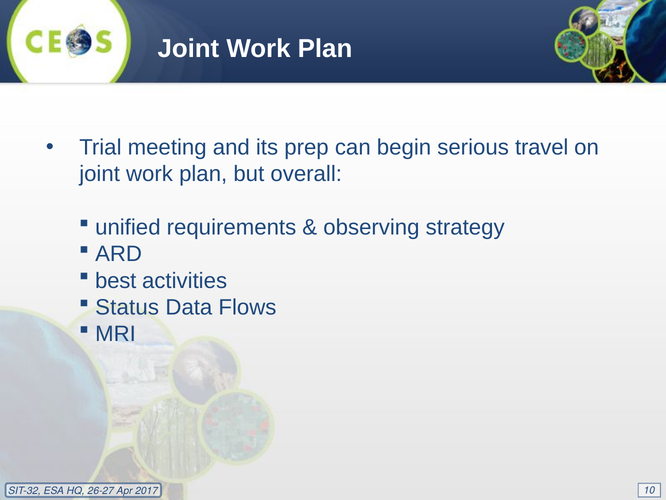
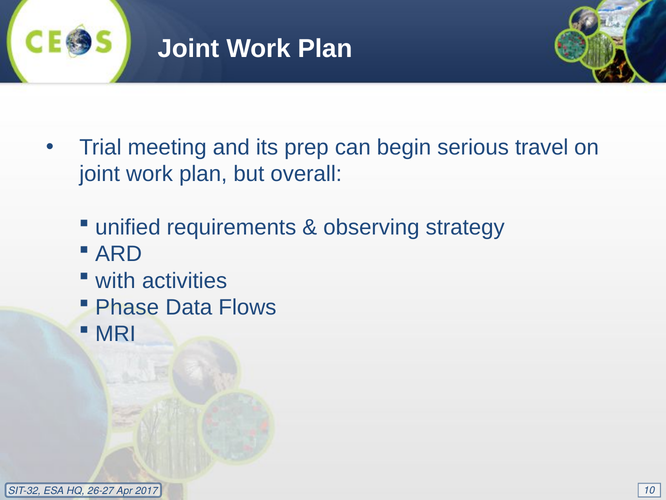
best: best -> with
Status: Status -> Phase
